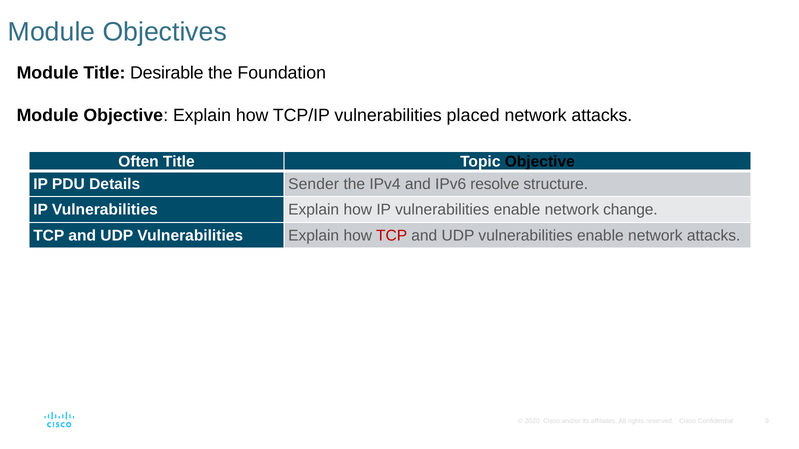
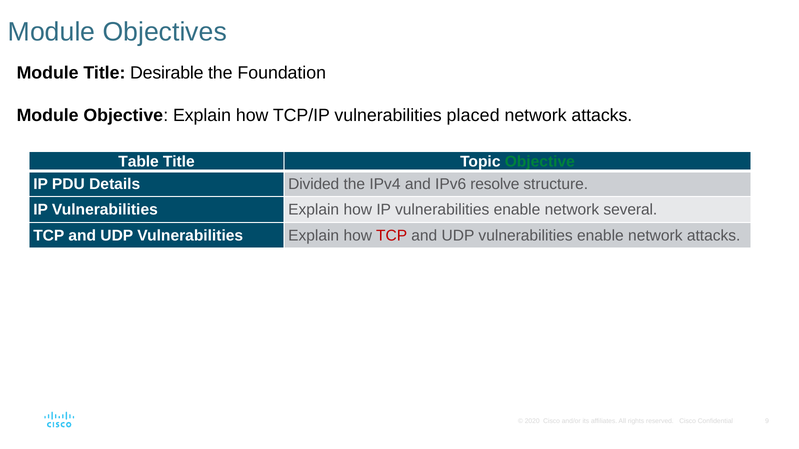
Often: Often -> Table
Objective at (540, 162) colour: black -> green
Sender: Sender -> Divided
change: change -> several
